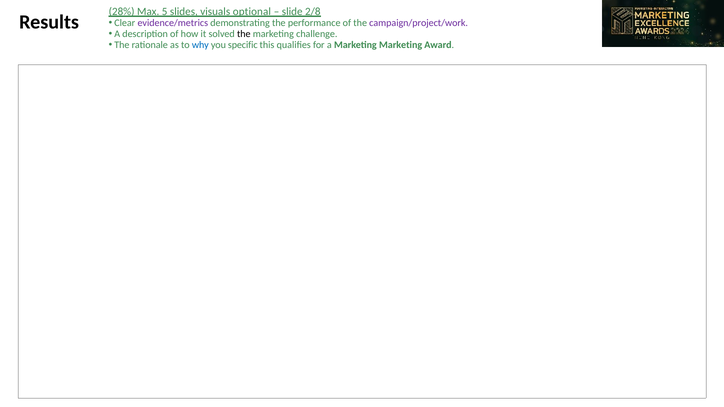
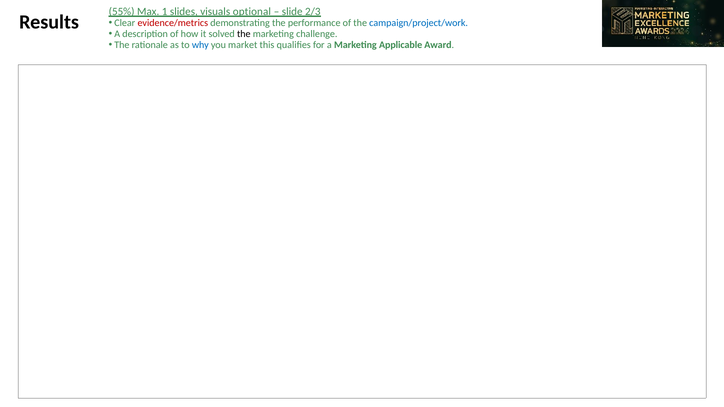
28%: 28% -> 55%
5: 5 -> 1
2/8: 2/8 -> 2/3
evidence/metrics colour: purple -> red
campaign/project/work colour: purple -> blue
specific: specific -> market
Marketing Marketing: Marketing -> Applicable
